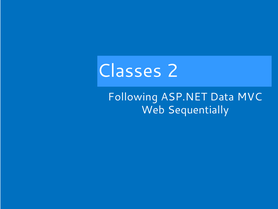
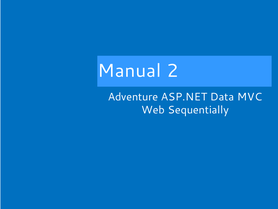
Classes: Classes -> Manual
Following: Following -> Adventure
